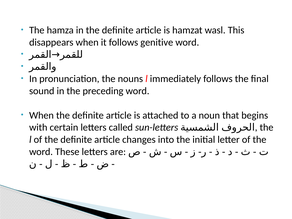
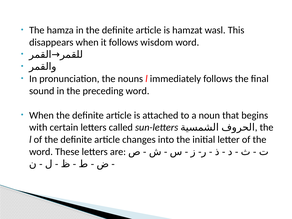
genitive: genitive -> wisdom
